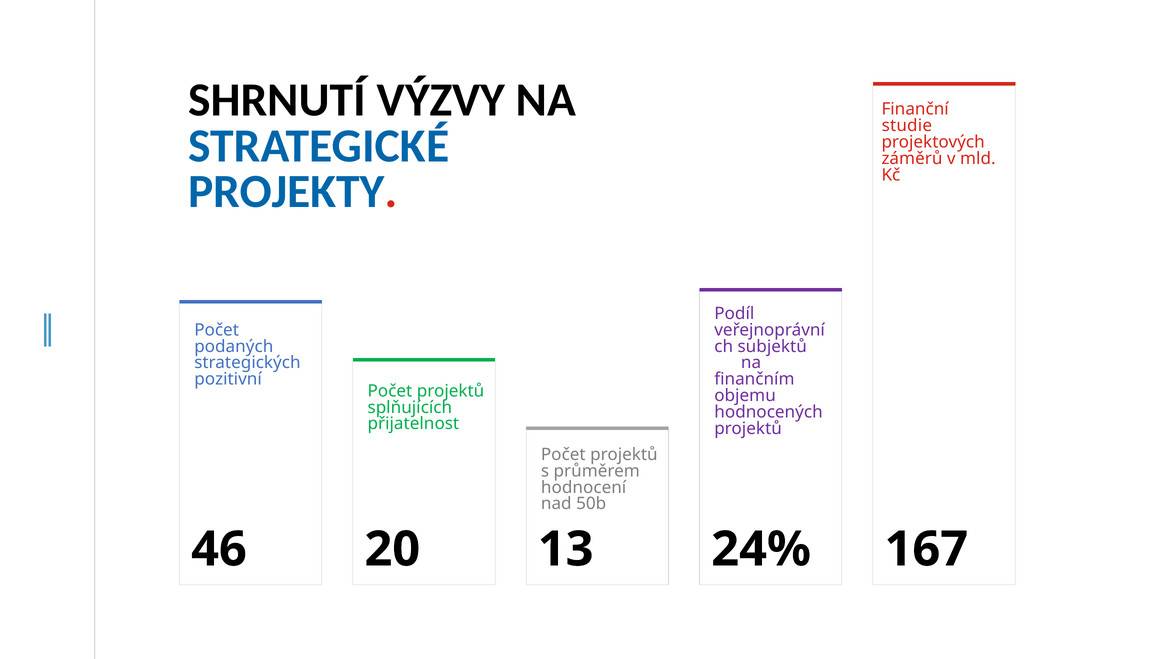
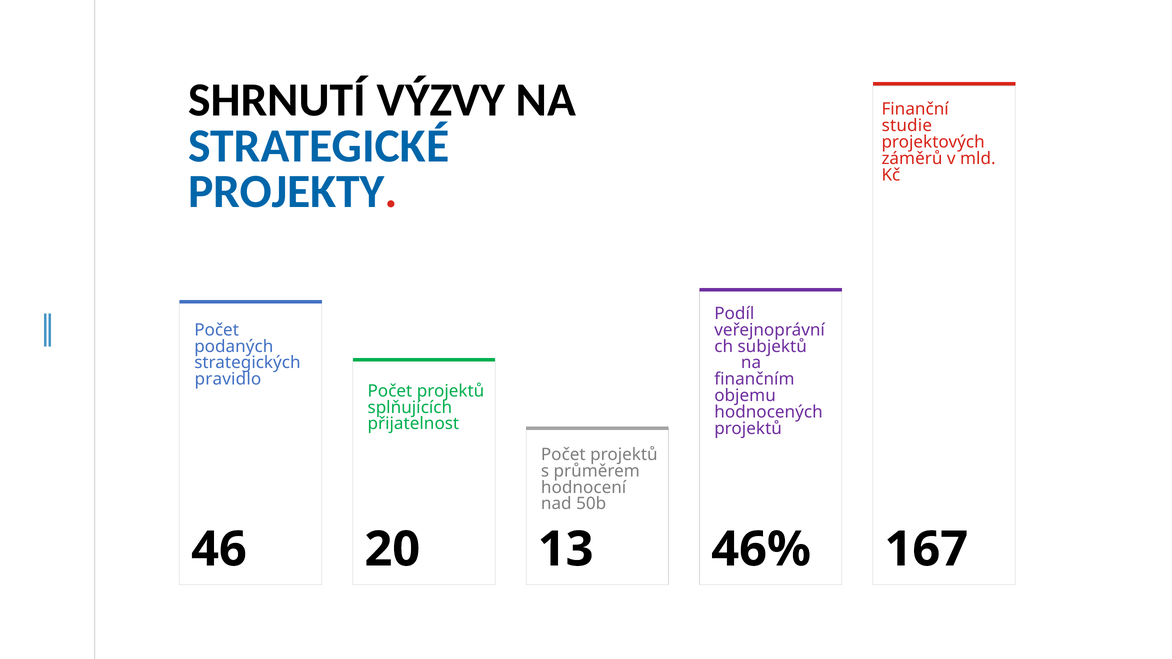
pozitivní: pozitivní -> pravidlo
24%: 24% -> 46%
